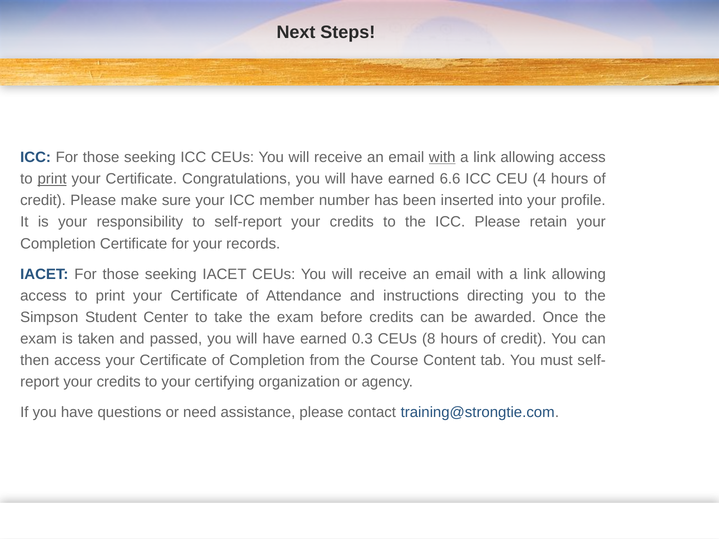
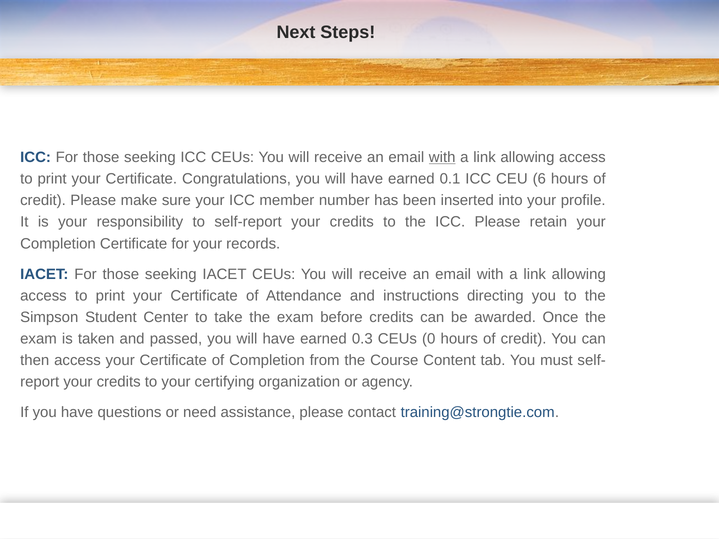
print at (52, 179) underline: present -> none
6.6: 6.6 -> 0.1
4: 4 -> 6
8: 8 -> 0
